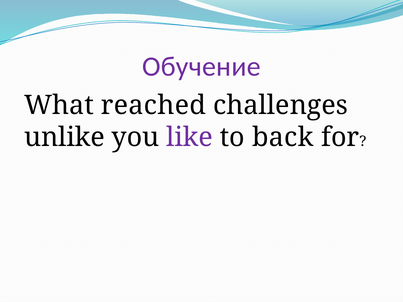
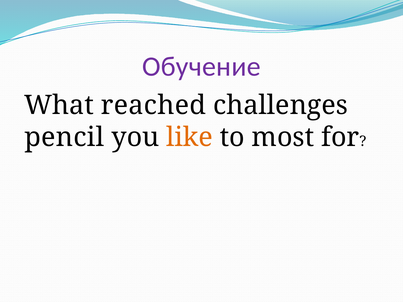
unlike: unlike -> pencil
like colour: purple -> orange
back: back -> most
